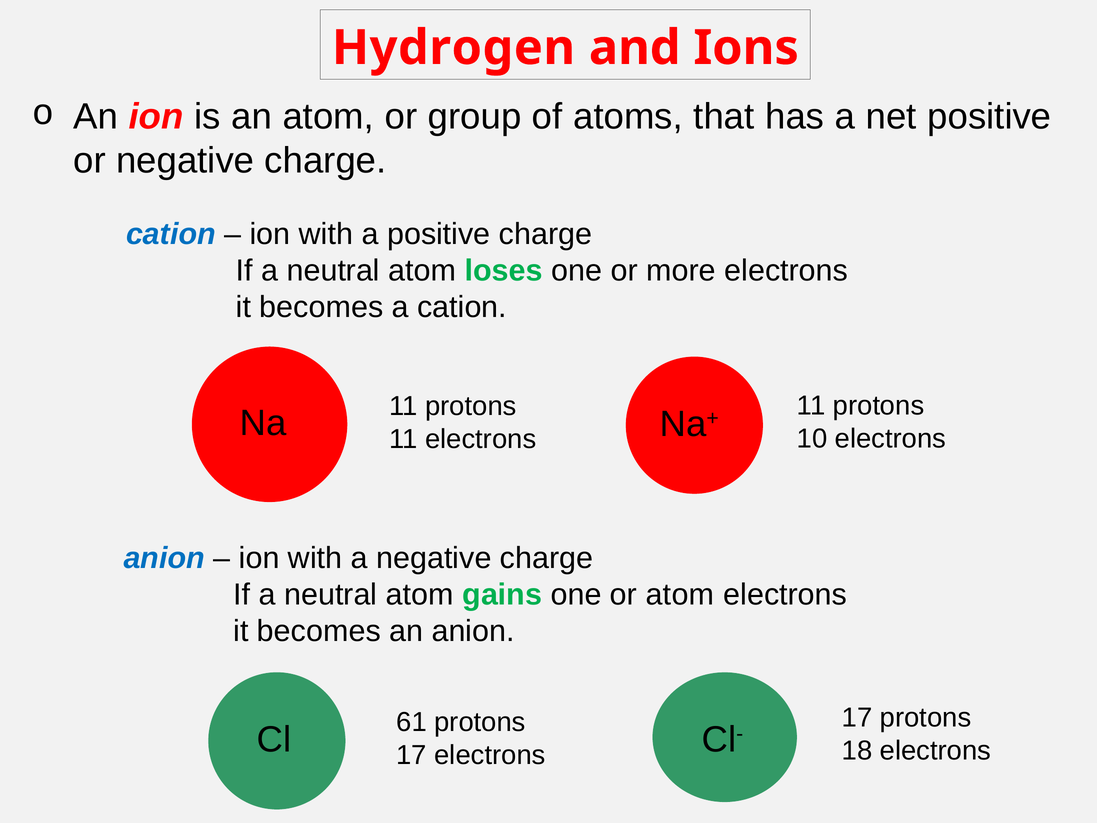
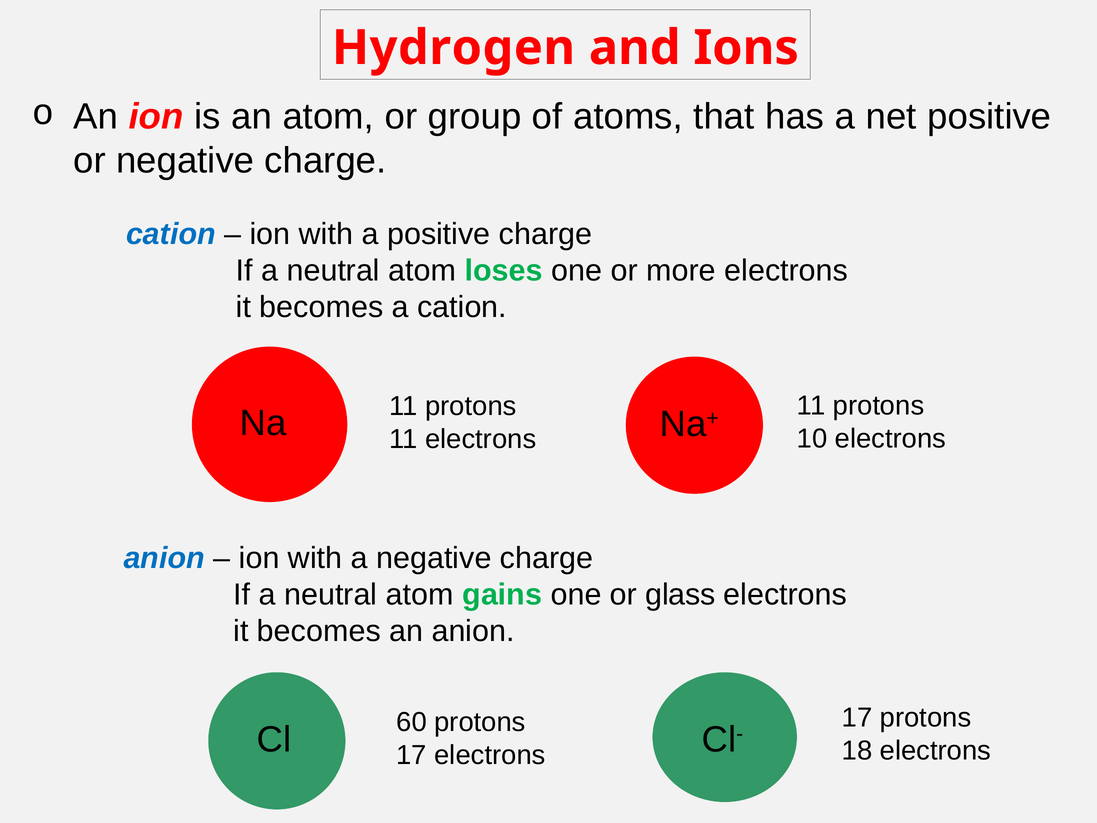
or atom: atom -> glass
61: 61 -> 60
